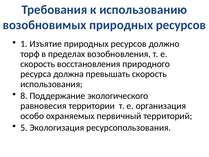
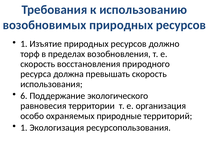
8: 8 -> 6
первичный: первичный -> природные
5 at (24, 127): 5 -> 1
